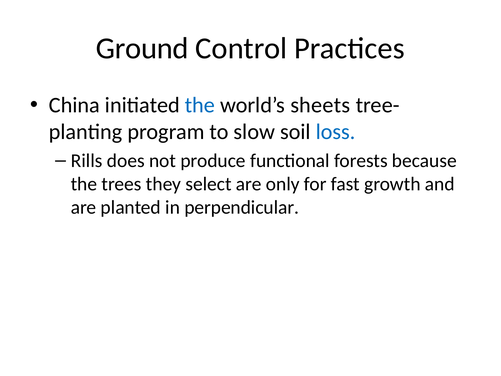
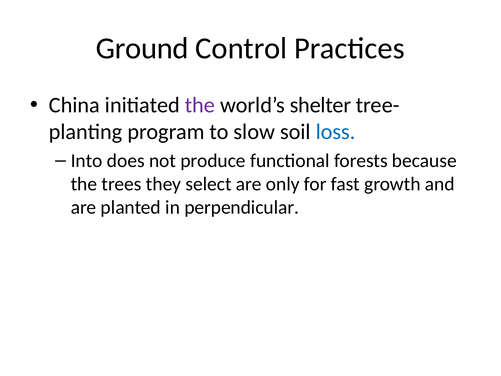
the at (200, 105) colour: blue -> purple
sheets: sheets -> shelter
Rills: Rills -> Into
